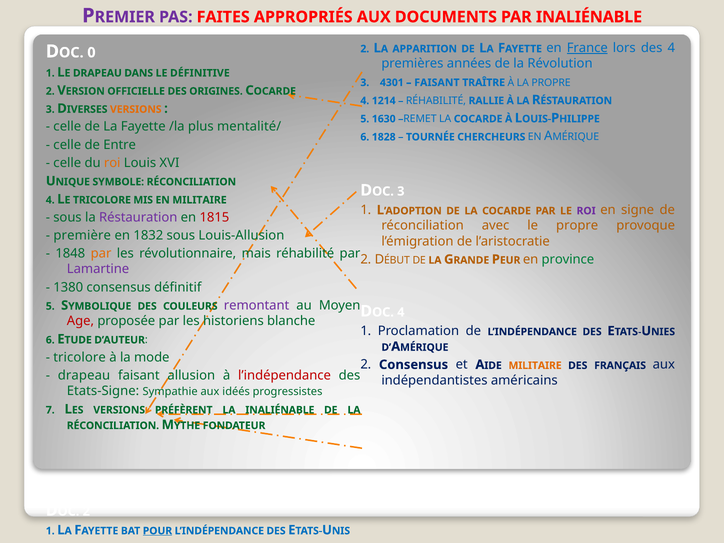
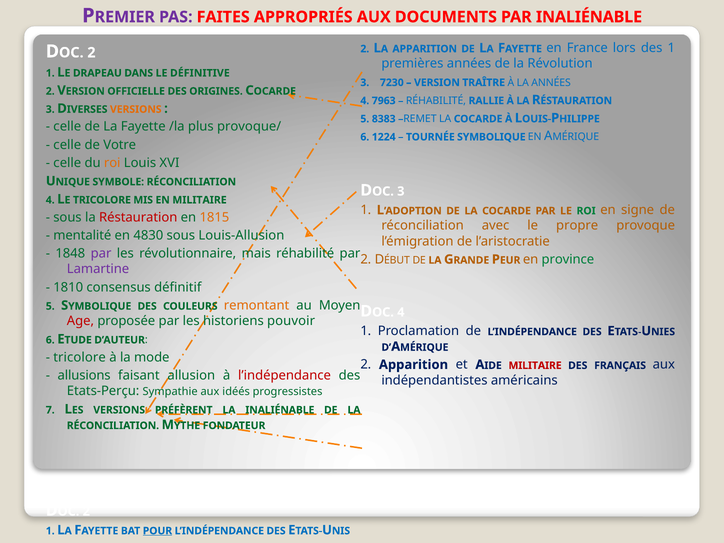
France underline: present -> none
des 4: 4 -> 1
0 at (91, 53): 0 -> 2
4301: 4301 -> 7230
FAISANT at (437, 83): FAISANT -> VERSION
LA PROPRE: PROPRE -> ANNÉES
1214: 1214 -> 7963
1630: 1630 -> 8383
mentalité/: mentalité/ -> provoque/
1828: 1828 -> 1224
TOURNÉE CHERCHEURS: CHERCHEURS -> SYMBOLIQUE
Entre: Entre -> Votre
ROI at (586, 211) colour: purple -> green
Réstauration at (138, 217) colour: purple -> red
1815 colour: red -> orange
première: première -> mentalité
1832: 1832 -> 4830
par at (101, 254) colour: orange -> purple
1380: 1380 -> 1810
remontant colour: purple -> orange
blanche: blanche -> pouvoir
2 Consensus: Consensus -> Apparition
MILITAIRE at (535, 366) colour: orange -> red
drapeau at (84, 375): drapeau -> allusions
Etats-Signe: Etats-Signe -> Etats-Perçu
